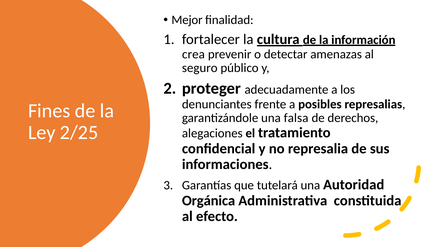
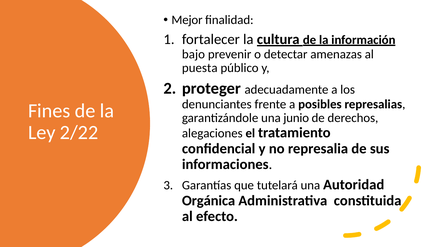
crea: crea -> bajo
seguro: seguro -> puesta
falsa: falsa -> junio
2/25: 2/25 -> 2/22
